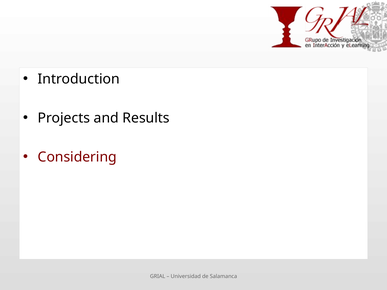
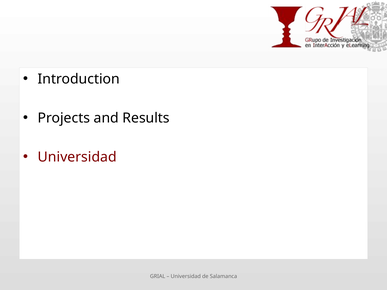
Considering at (77, 157): Considering -> Universidad
